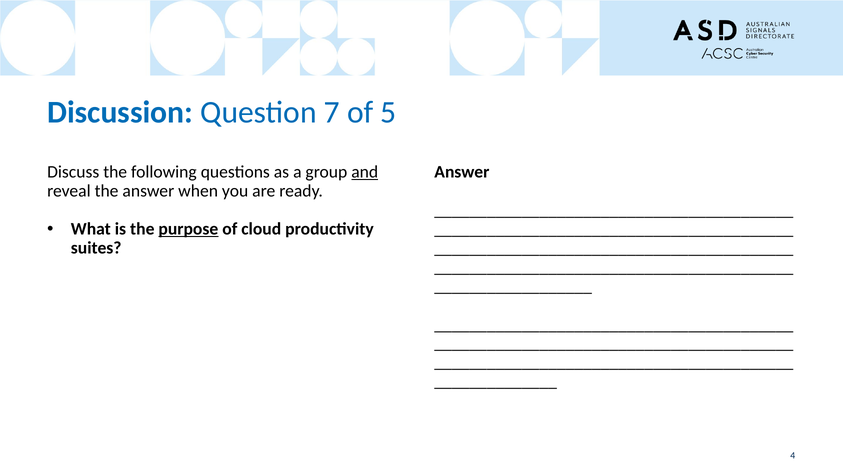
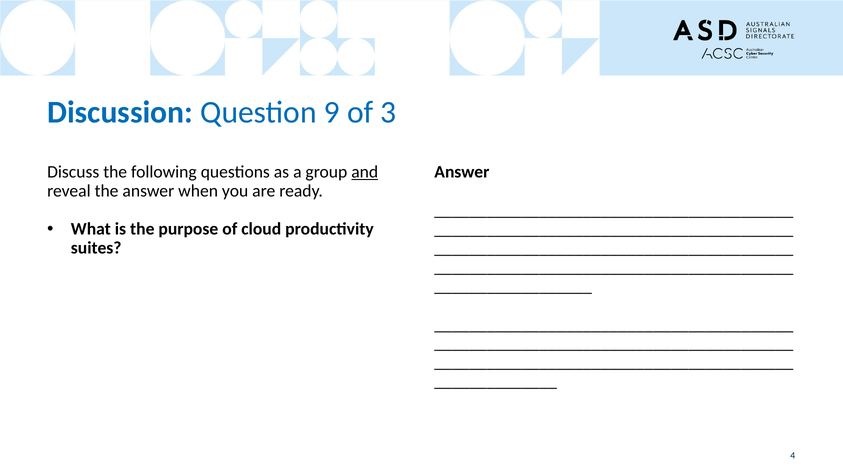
7: 7 -> 9
5: 5 -> 3
purpose underline: present -> none
